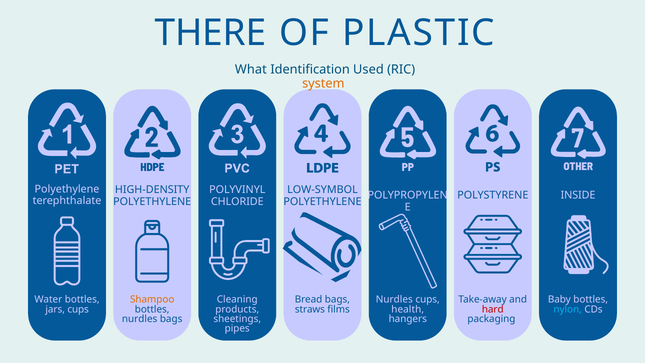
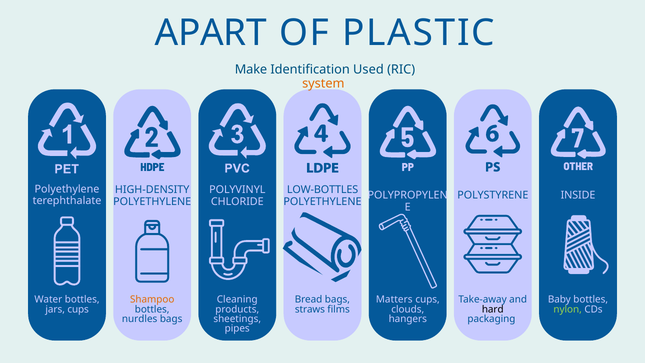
THERE: THERE -> APART
What: What -> Make
LOW-SYMBOL: LOW-SYMBOL -> LOW-BOTTLES
Nurdles at (394, 300): Nurdles -> Matters
health: health -> clouds
hard colour: red -> black
nylon colour: light blue -> light green
